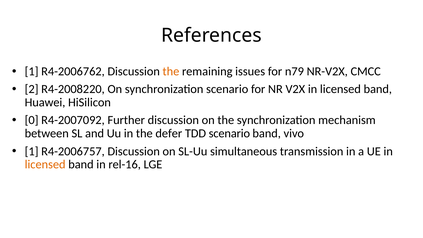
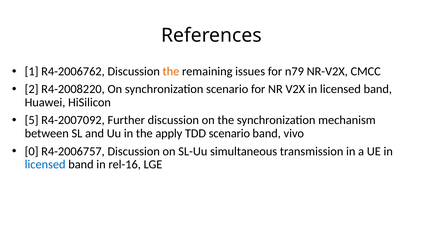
0: 0 -> 5
defer: defer -> apply
1 at (32, 151): 1 -> 0
licensed at (45, 165) colour: orange -> blue
